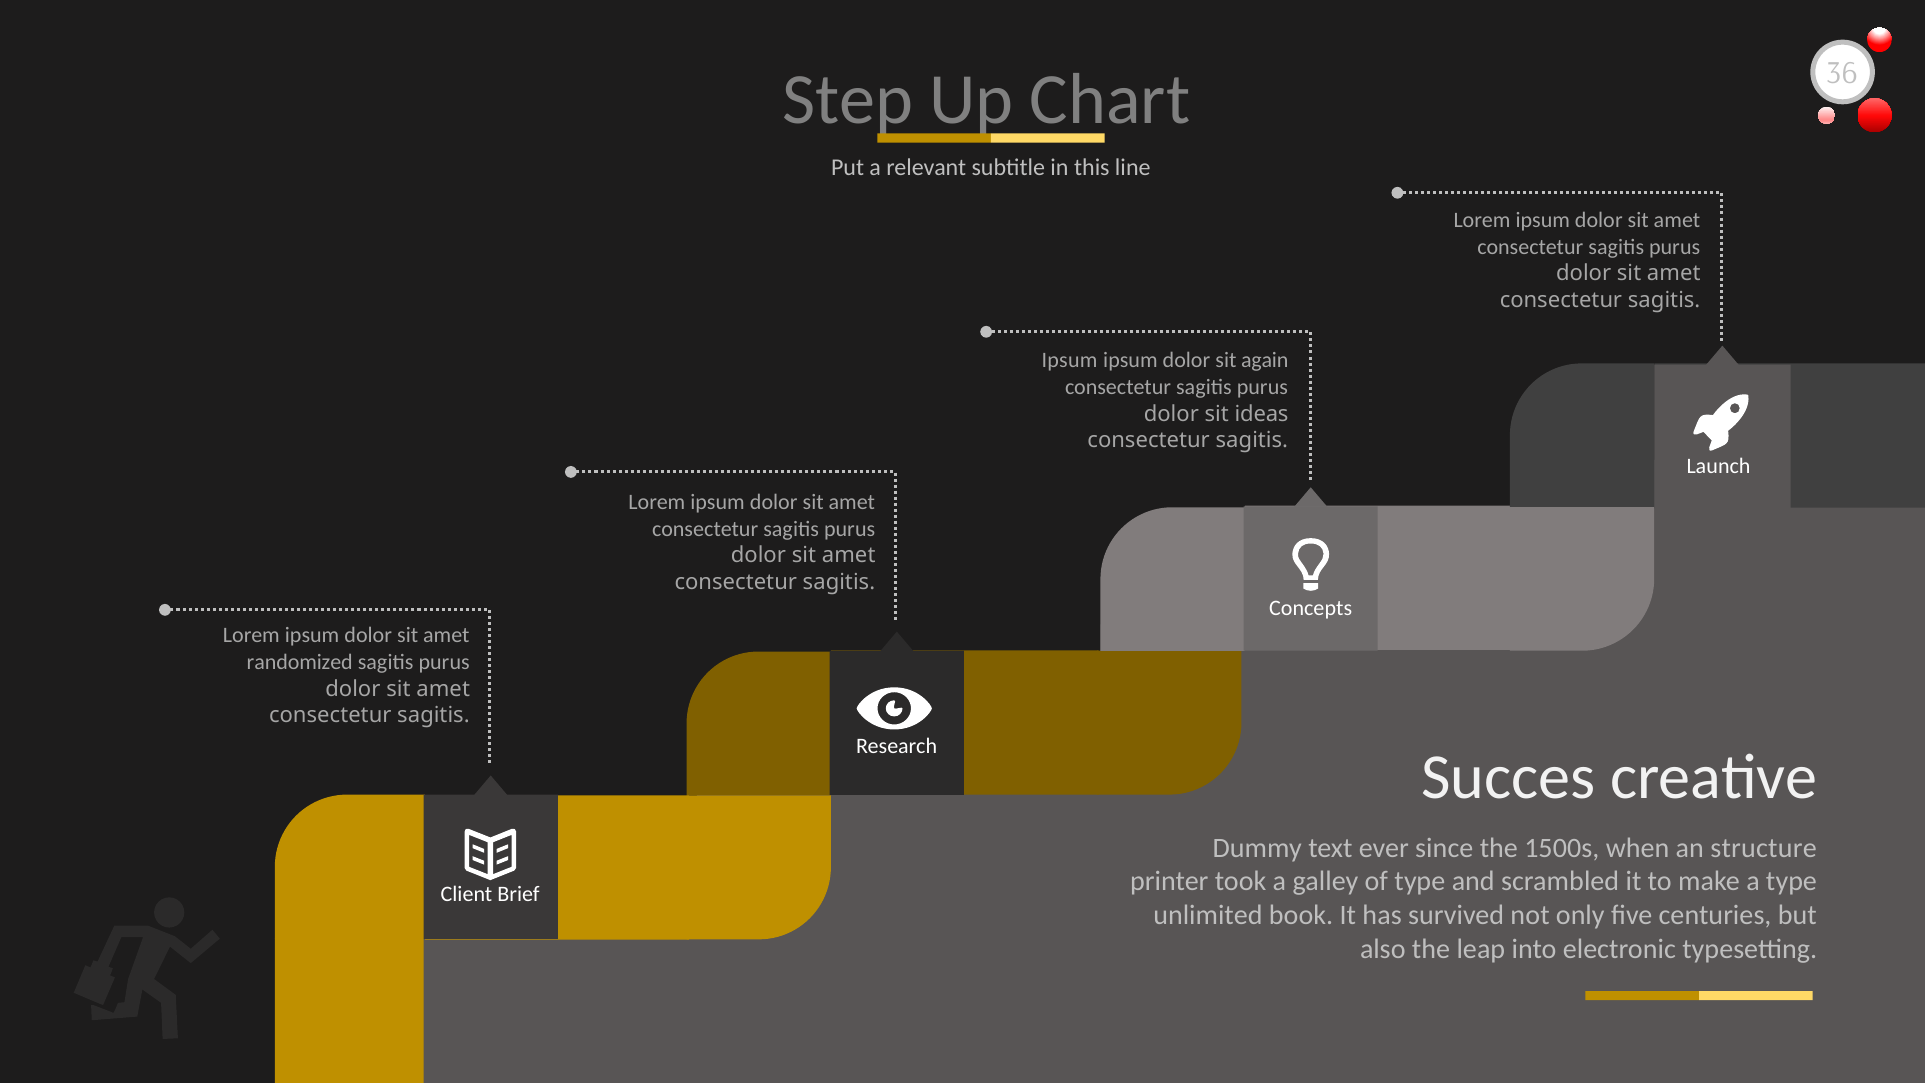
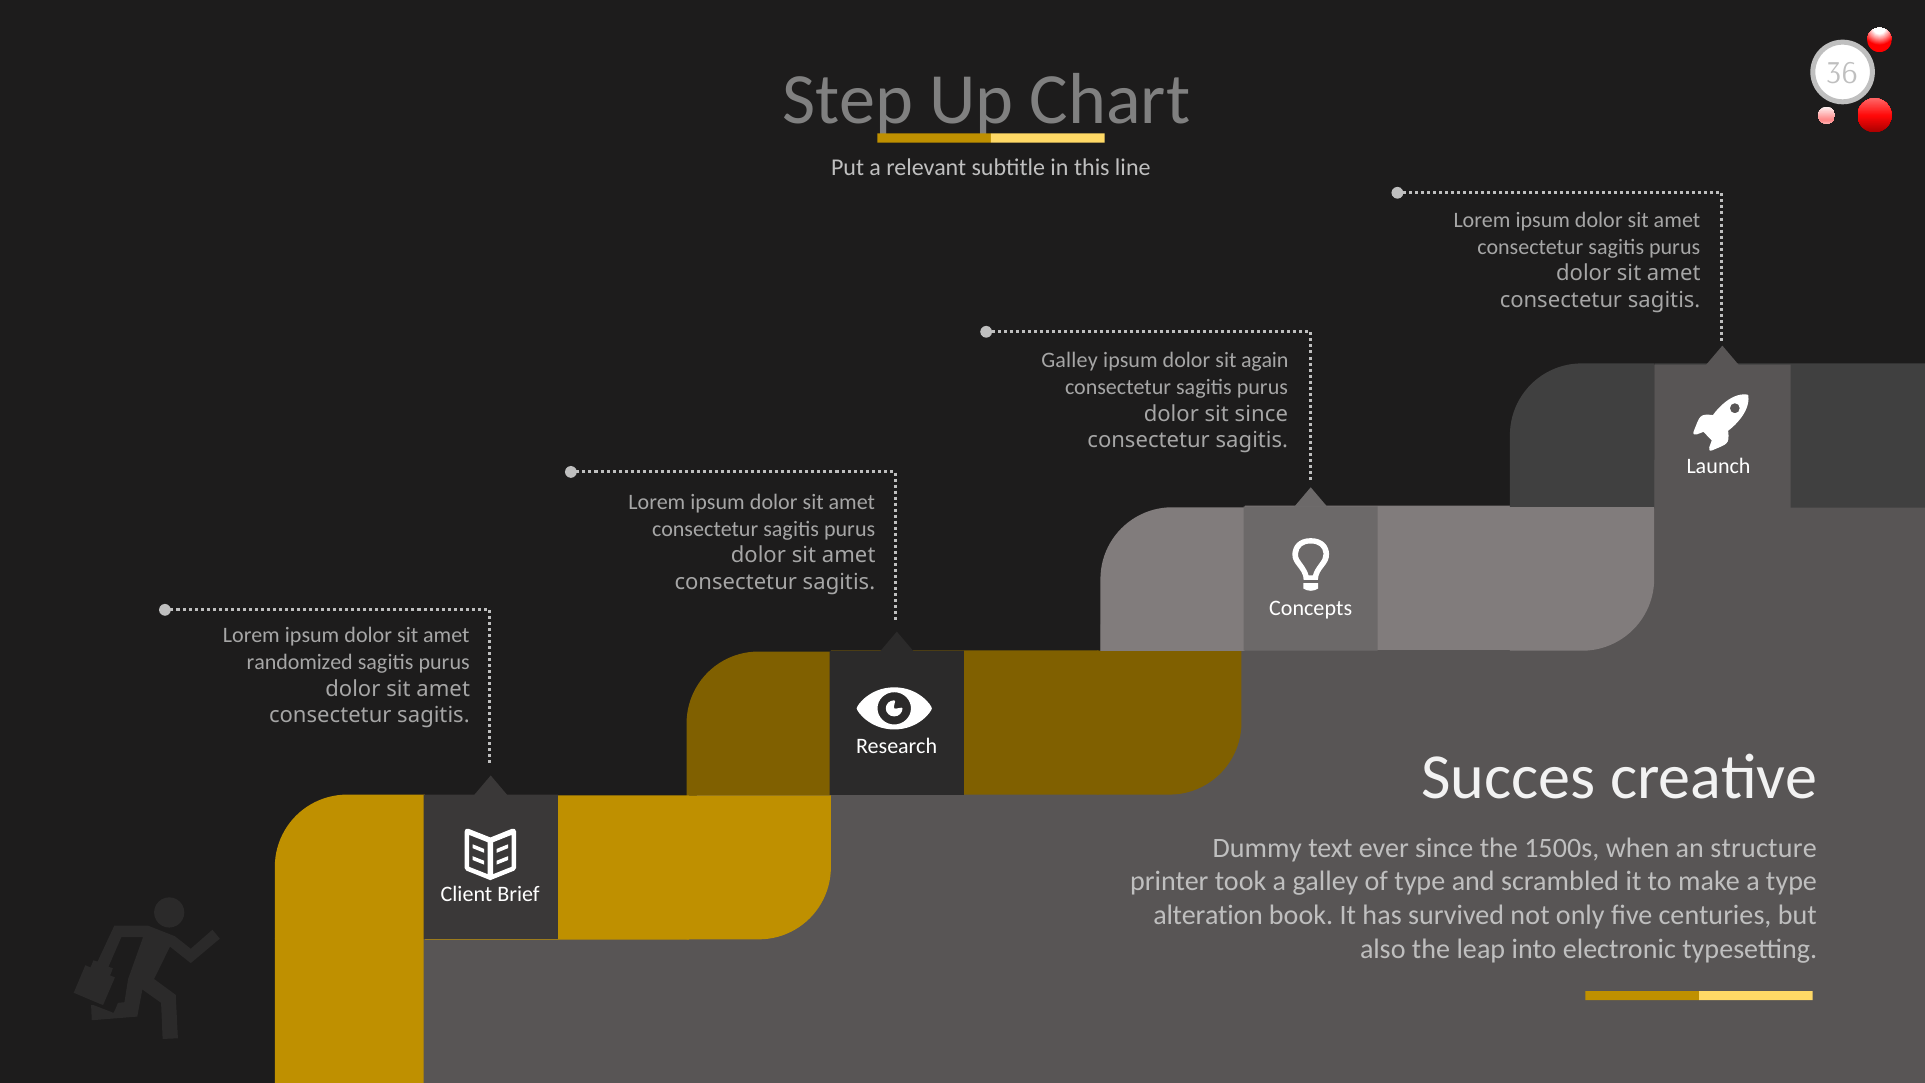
Ipsum at (1070, 361): Ipsum -> Galley
sit ideas: ideas -> since
unlimited: unlimited -> alteration
